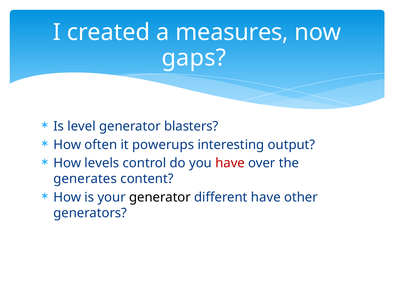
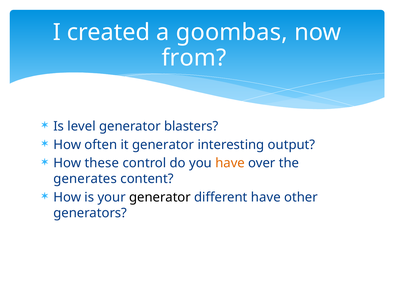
measures: measures -> goombas
gaps: gaps -> from
it powerups: powerups -> generator
levels: levels -> these
have at (230, 163) colour: red -> orange
